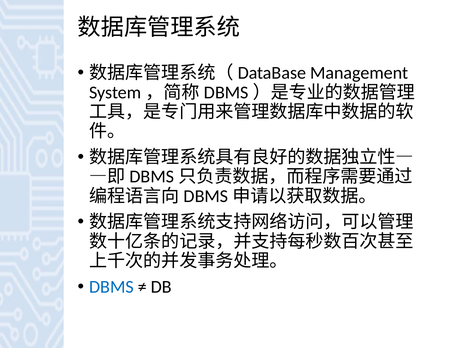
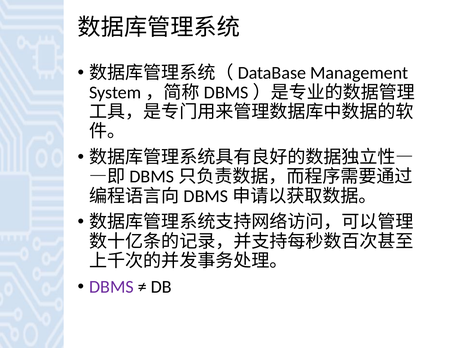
DBMS colour: blue -> purple
